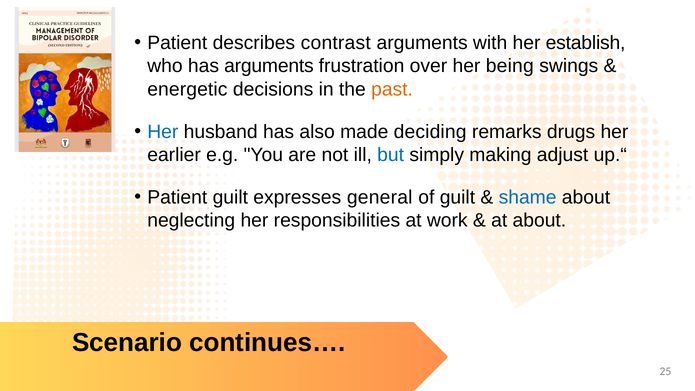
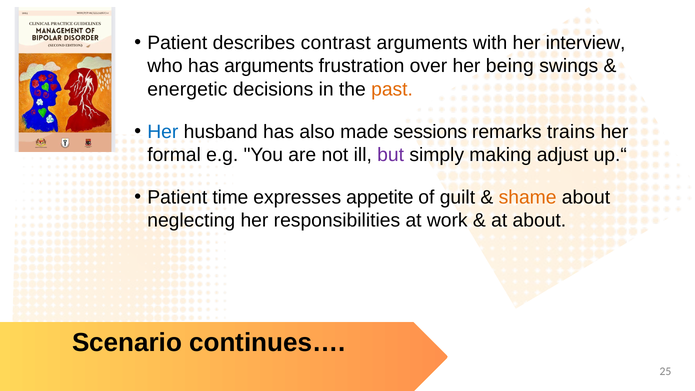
establish: establish -> interview
deciding: deciding -> sessions
drugs: drugs -> trains
earlier: earlier -> formal
but colour: blue -> purple
Patient guilt: guilt -> time
general: general -> appetite
shame colour: blue -> orange
